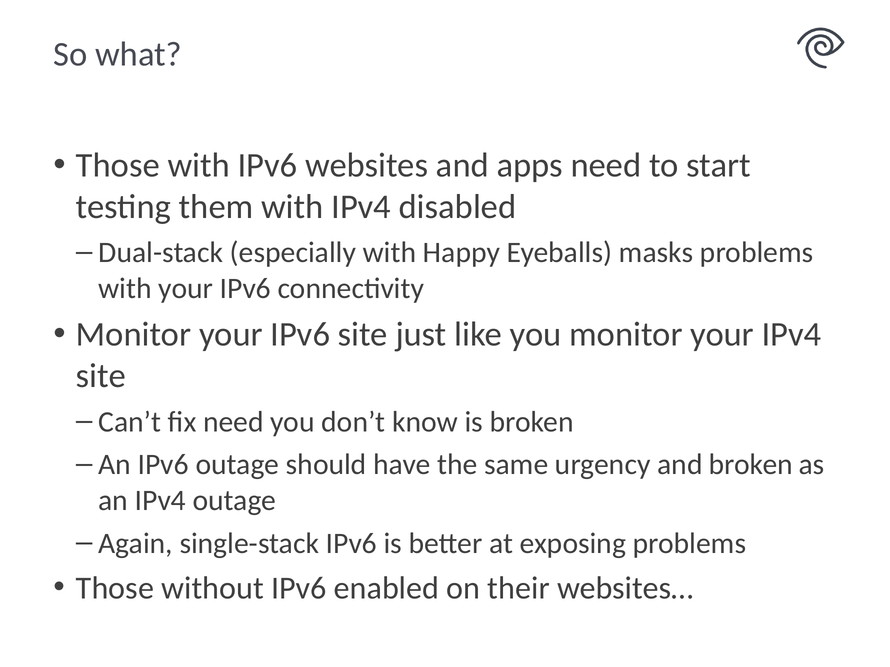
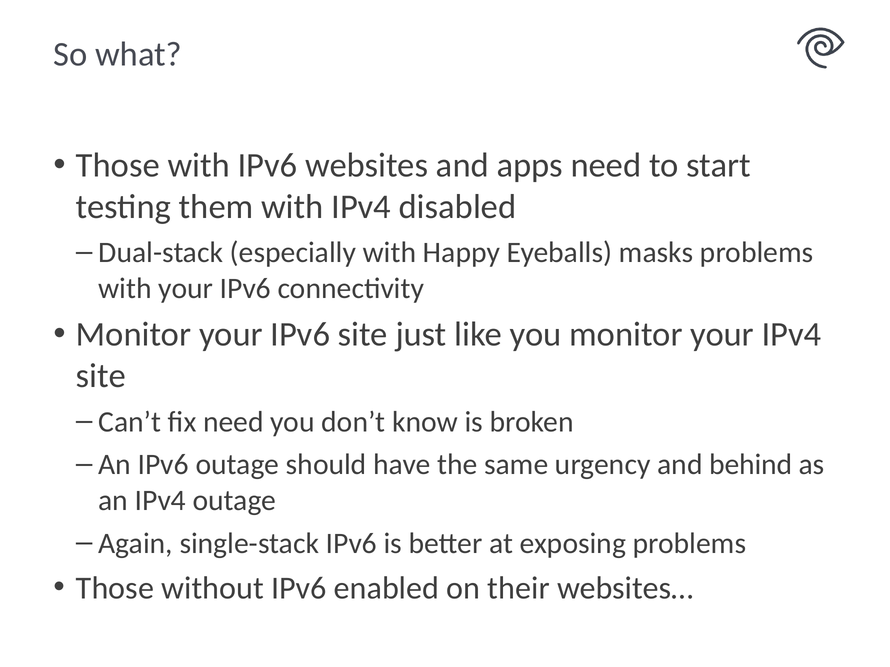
and broken: broken -> behind
